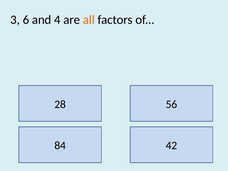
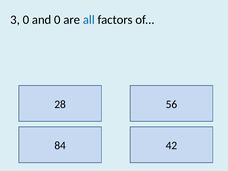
3 6: 6 -> 0
and 4: 4 -> 0
all colour: orange -> blue
